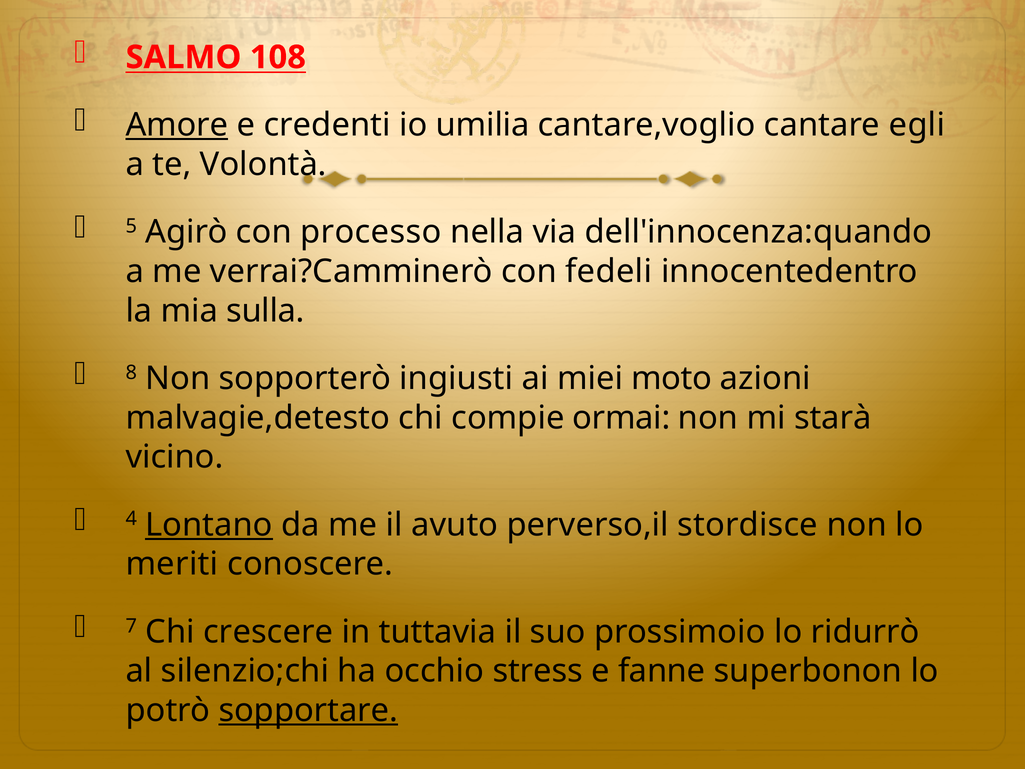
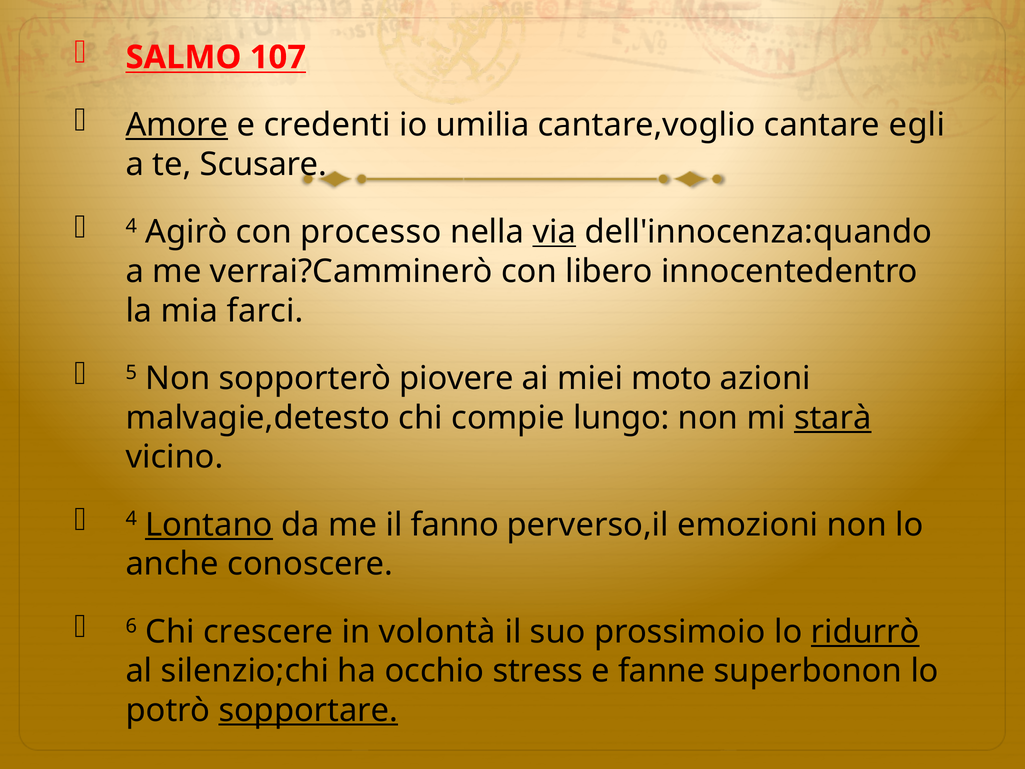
108: 108 -> 107
Volontà: Volontà -> Scusare
5 at (131, 226): 5 -> 4
via underline: none -> present
fedeli: fedeli -> libero
sulla: sulla -> farci
8: 8 -> 5
ingiusti: ingiusti -> piovere
ormai: ormai -> lungo
starà underline: none -> present
avuto: avuto -> fanno
stordisce: stordisce -> emozioni
meriti: meriti -> anche
7: 7 -> 6
tuttavia: tuttavia -> volontà
ridurrò underline: none -> present
